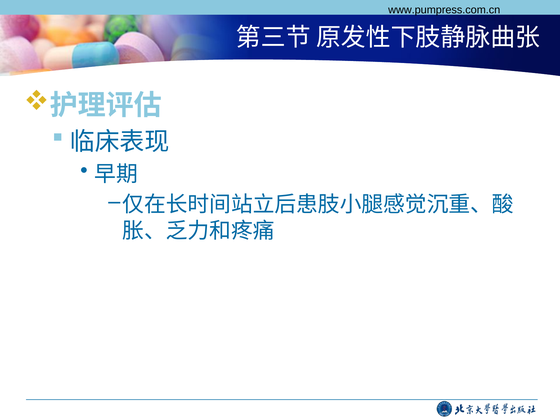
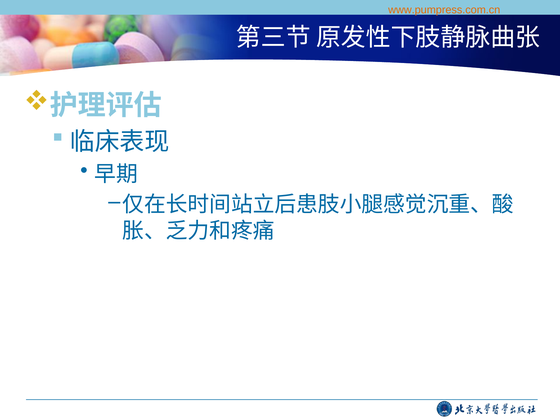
www.pumpress.com.cn colour: black -> orange
